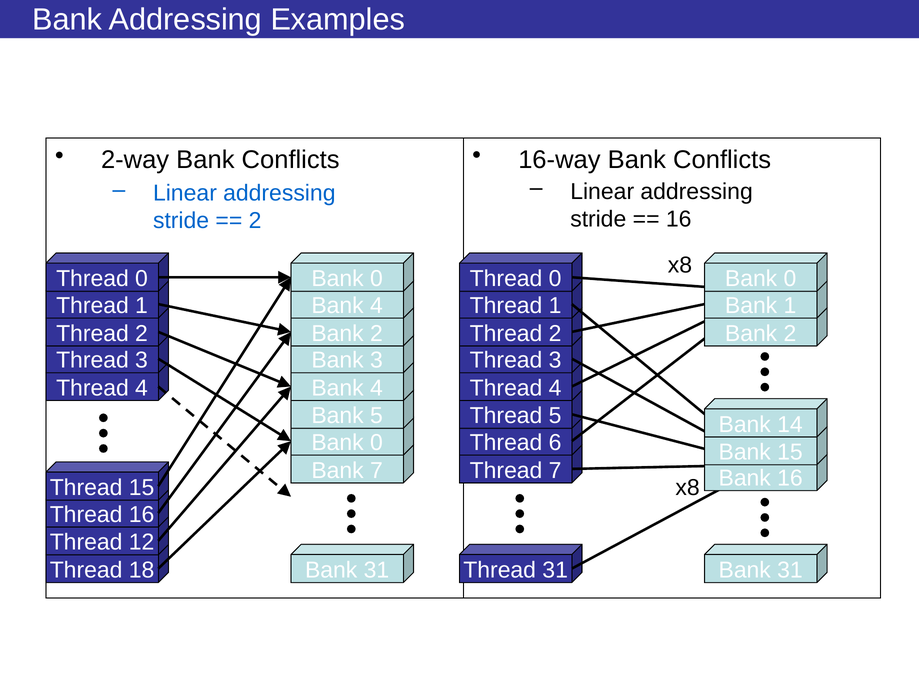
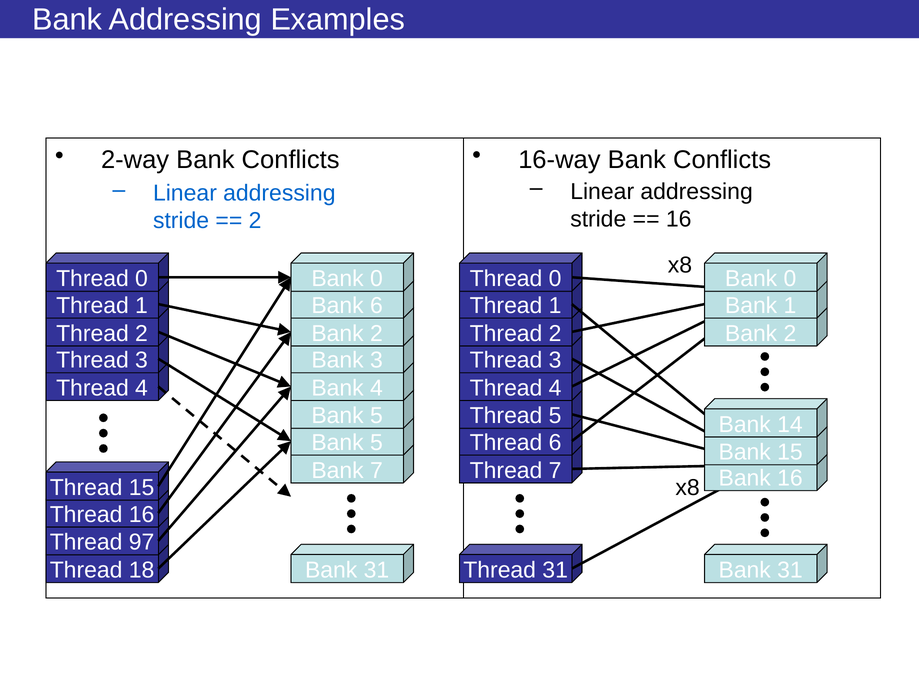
4 at (376, 305): 4 -> 6
0 at (376, 442): 0 -> 5
12: 12 -> 97
